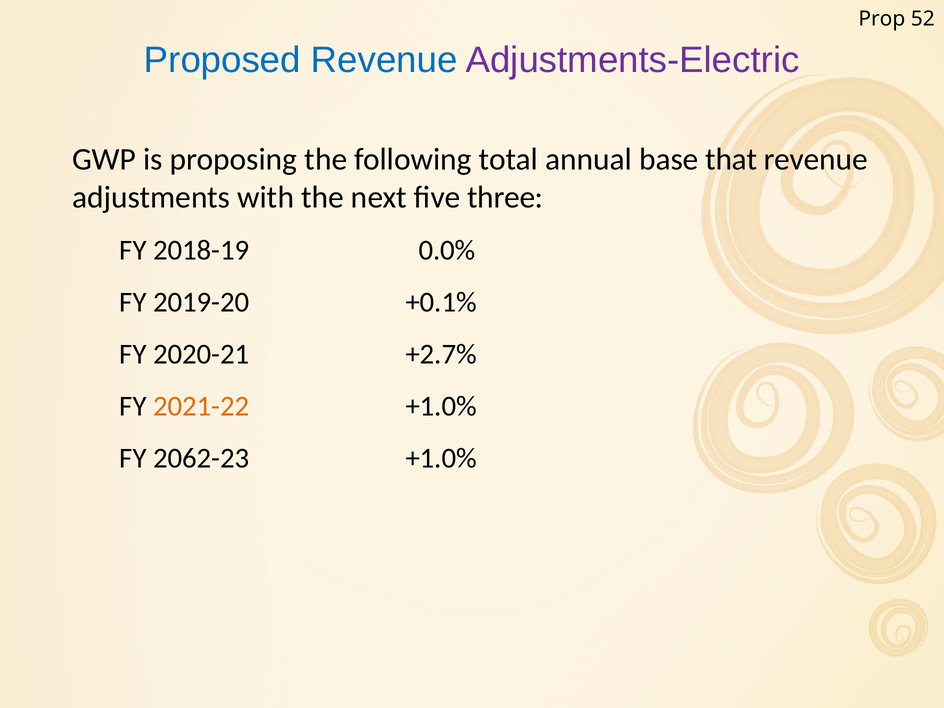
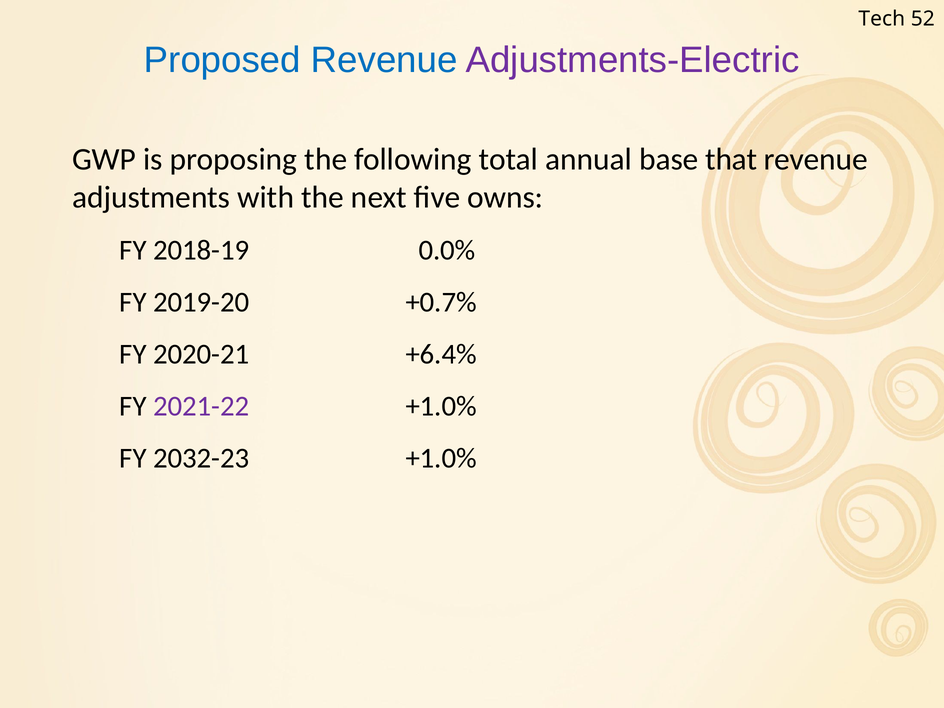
Prop: Prop -> Tech
three: three -> owns
+0.1%: +0.1% -> +0.7%
+2.7%: +2.7% -> +6.4%
2021-22 colour: orange -> purple
2062-23: 2062-23 -> 2032-23
